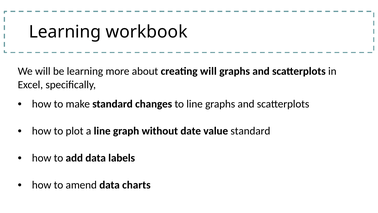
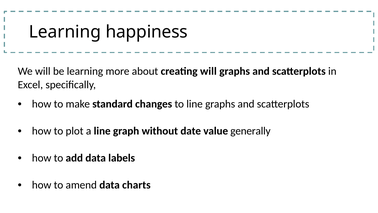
workbook: workbook -> happiness
value standard: standard -> generally
